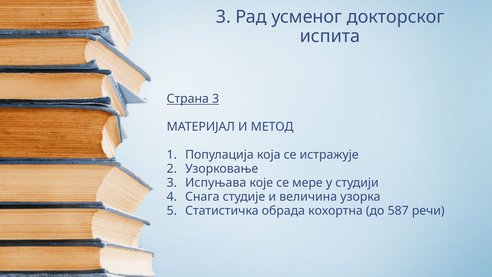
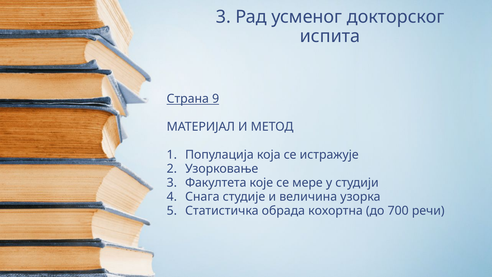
Страна 3: 3 -> 9
Испуњава: Испуњава -> Факултета
587: 587 -> 700
